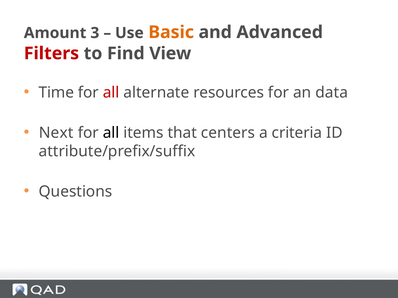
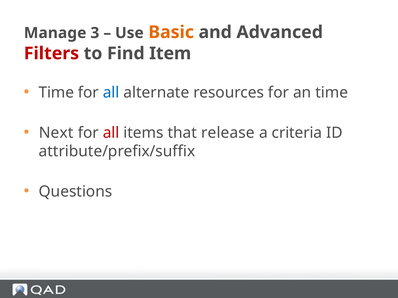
Amount: Amount -> Manage
View: View -> Item
all at (111, 93) colour: red -> blue
an data: data -> time
all at (111, 133) colour: black -> red
centers: centers -> release
